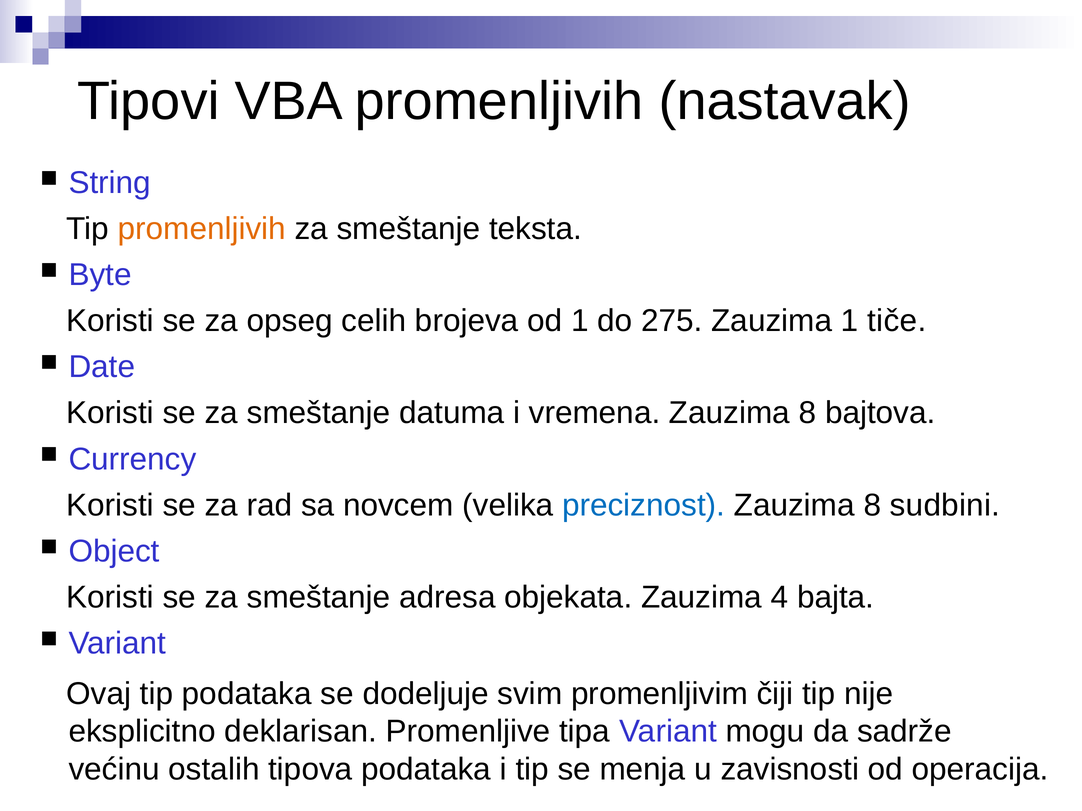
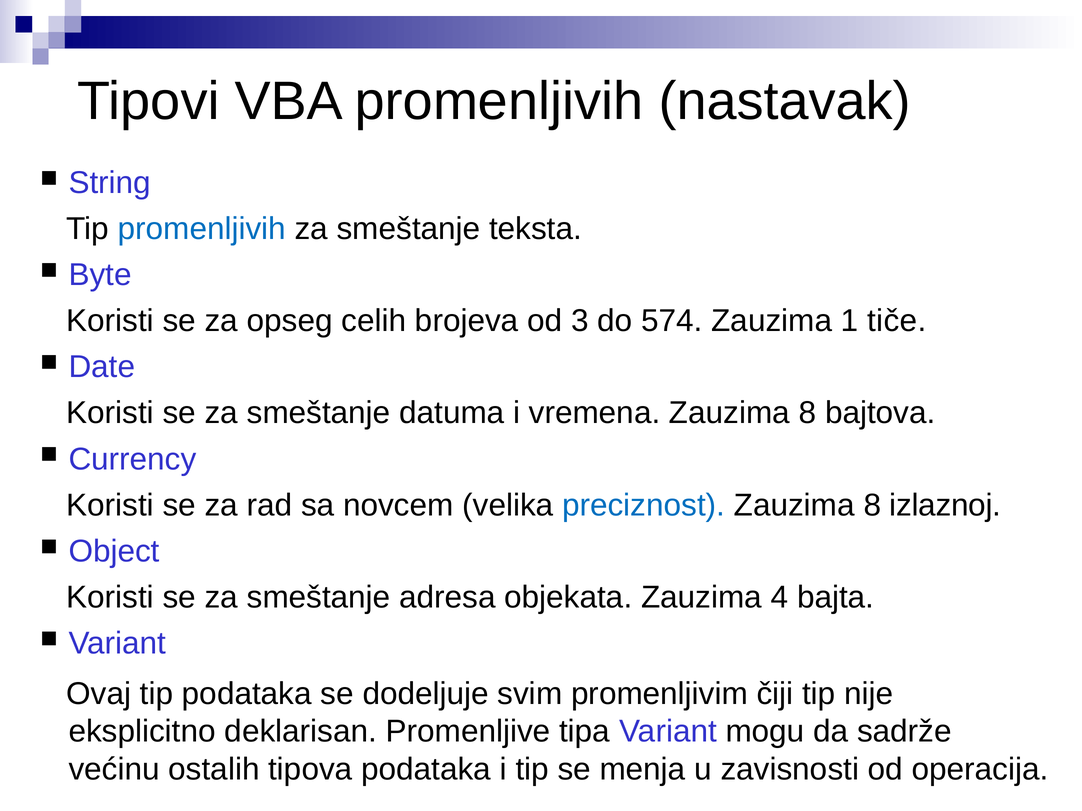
promenljivih at (202, 229) colour: orange -> blue
od 1: 1 -> 3
275: 275 -> 574
sudbini: sudbini -> izlaznoj
